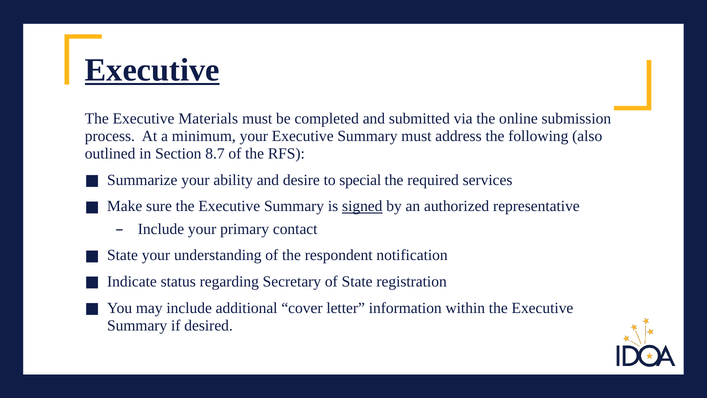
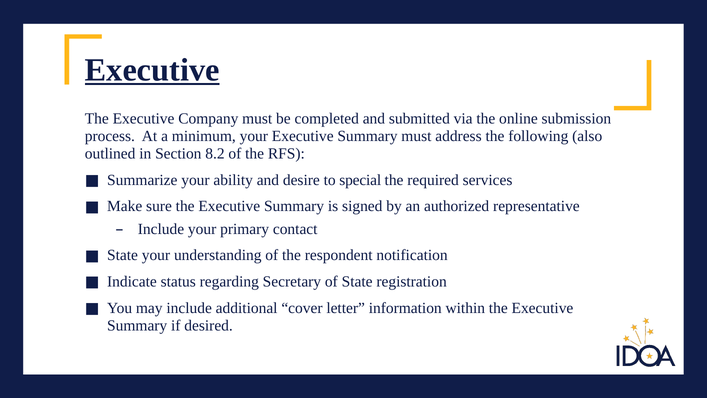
Materials: Materials -> Company
8.7: 8.7 -> 8.2
signed underline: present -> none
